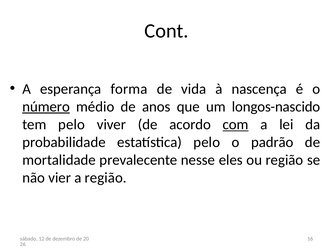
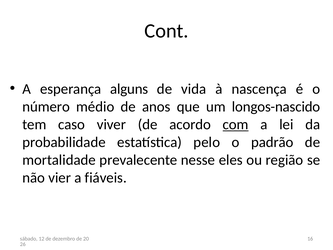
forma: forma -> alguns
número underline: present -> none
tem pelo: pelo -> caso
a região: região -> fiáveis
